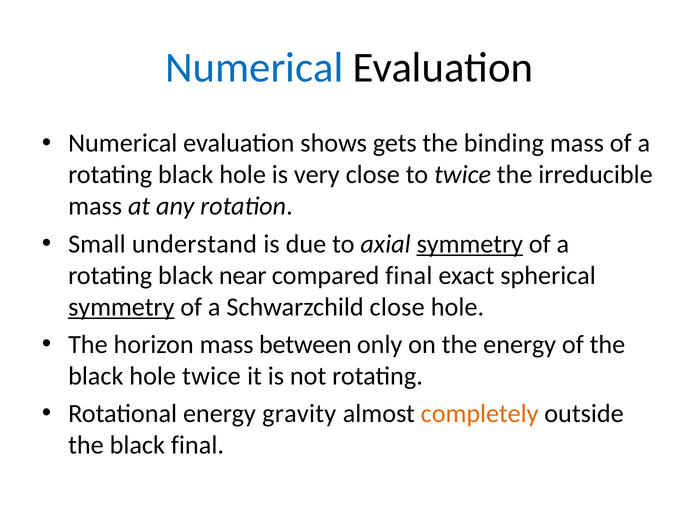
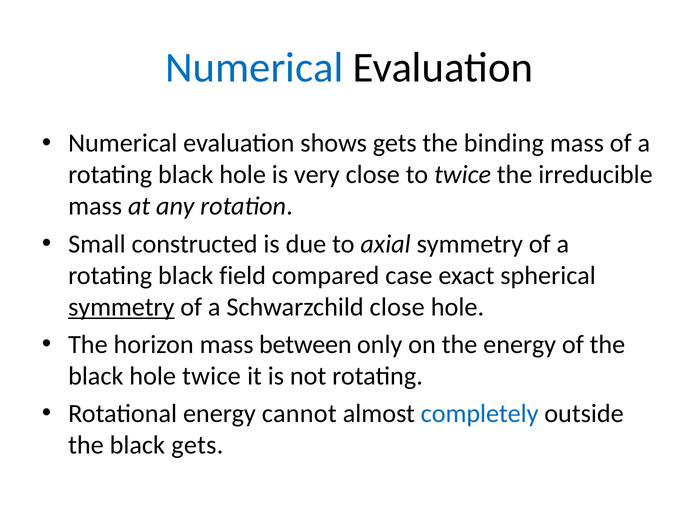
understand: understand -> constructed
symmetry at (470, 244) underline: present -> none
near: near -> field
compared final: final -> case
gravity: gravity -> cannot
completely colour: orange -> blue
black final: final -> gets
